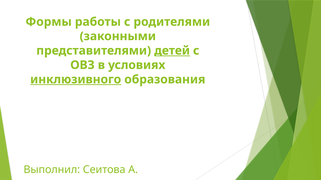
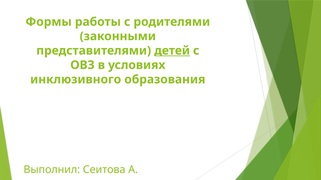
инклюзивного underline: present -> none
